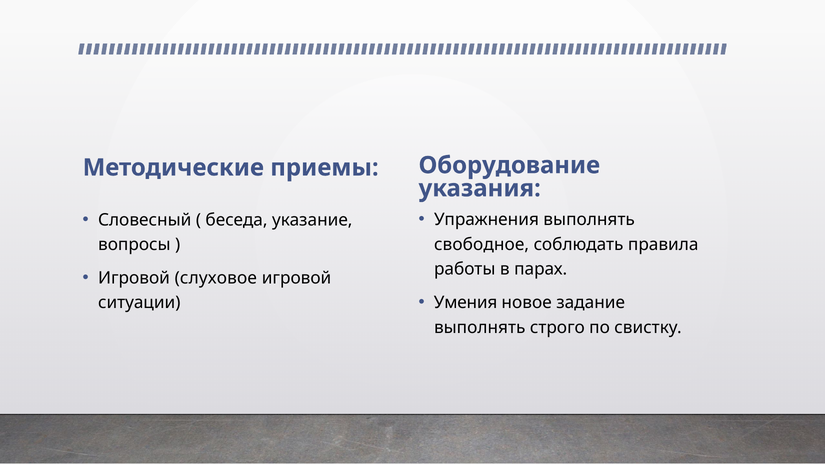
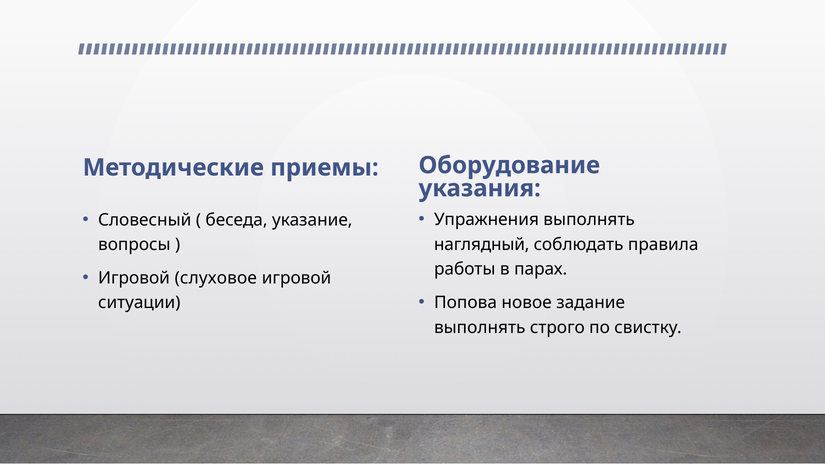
свободное: свободное -> наглядный
Умения: Умения -> Попова
